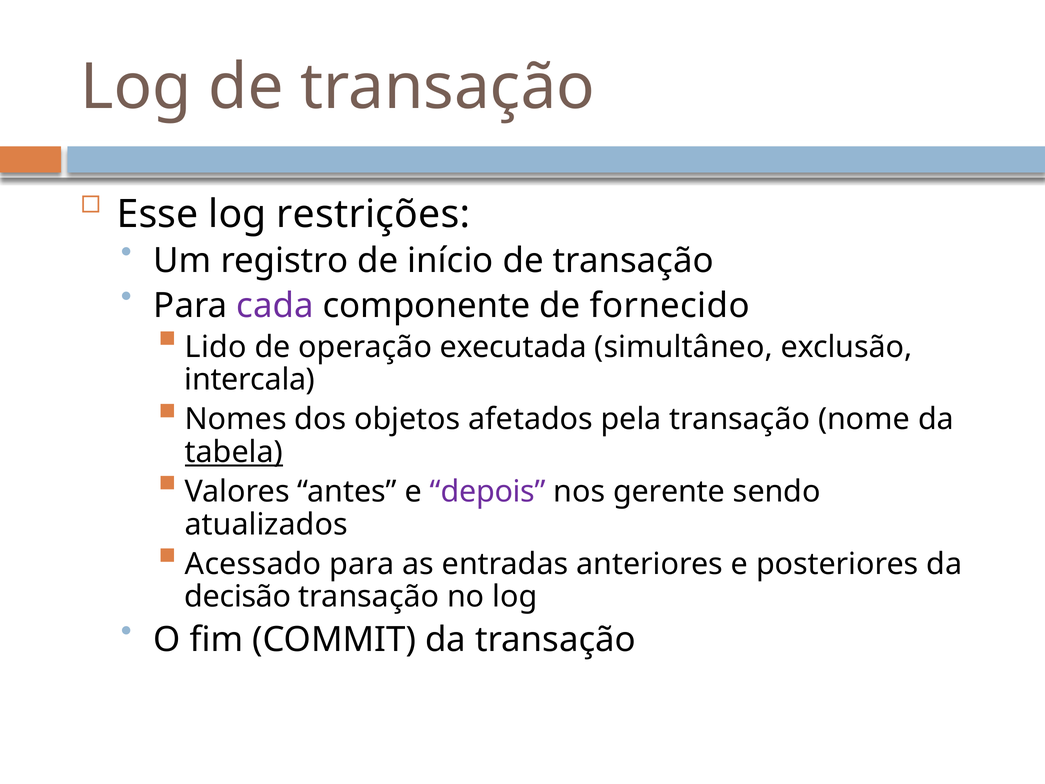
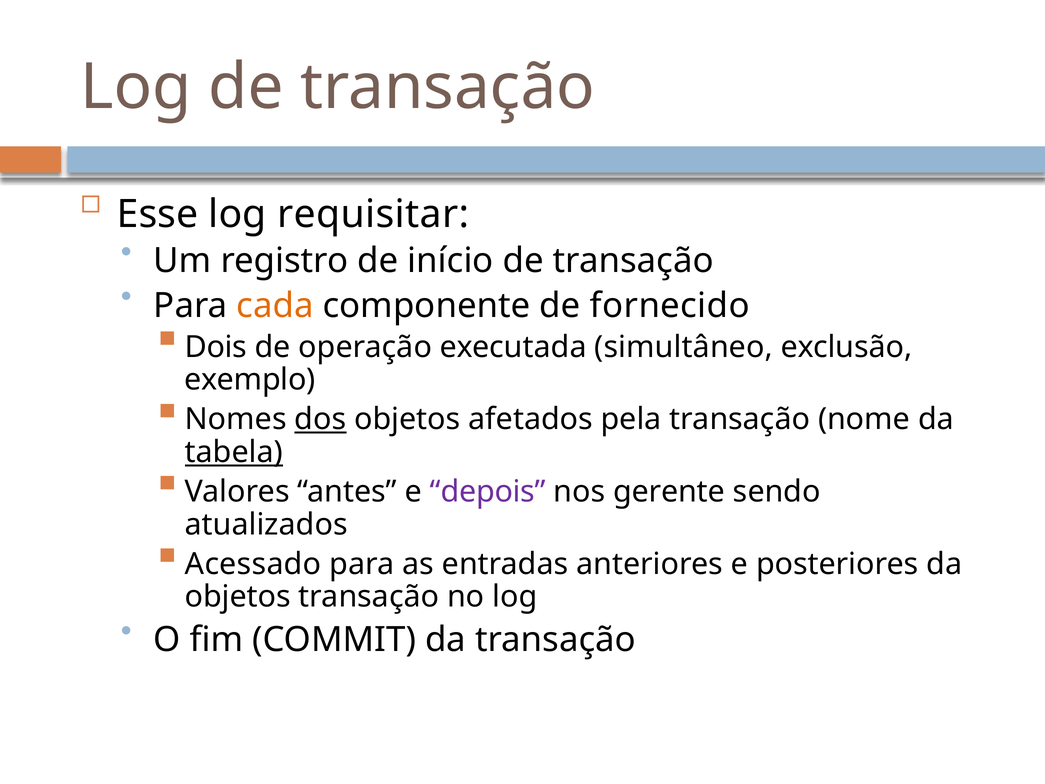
restrições: restrições -> requisitar
cada colour: purple -> orange
Lido: Lido -> Dois
intercala: intercala -> exemplo
dos underline: none -> present
decisão at (238, 597): decisão -> objetos
